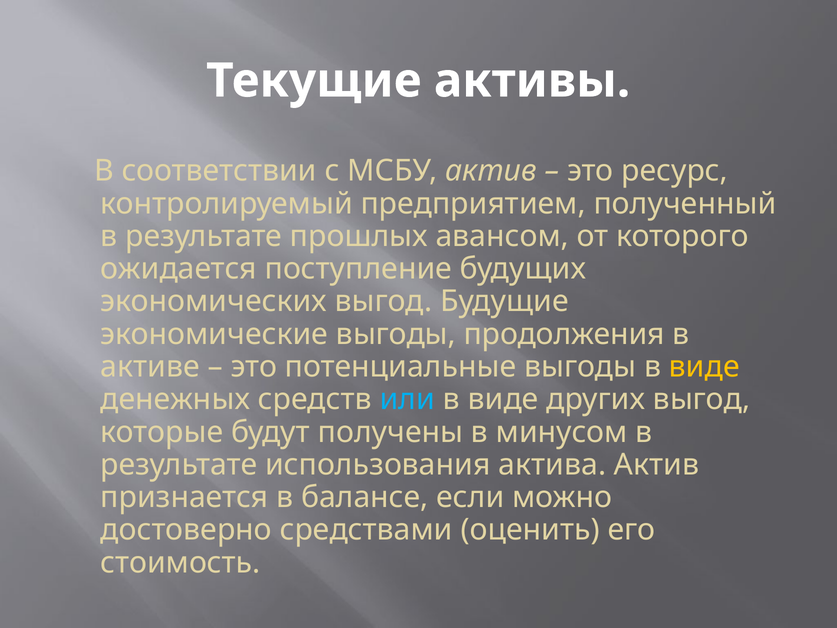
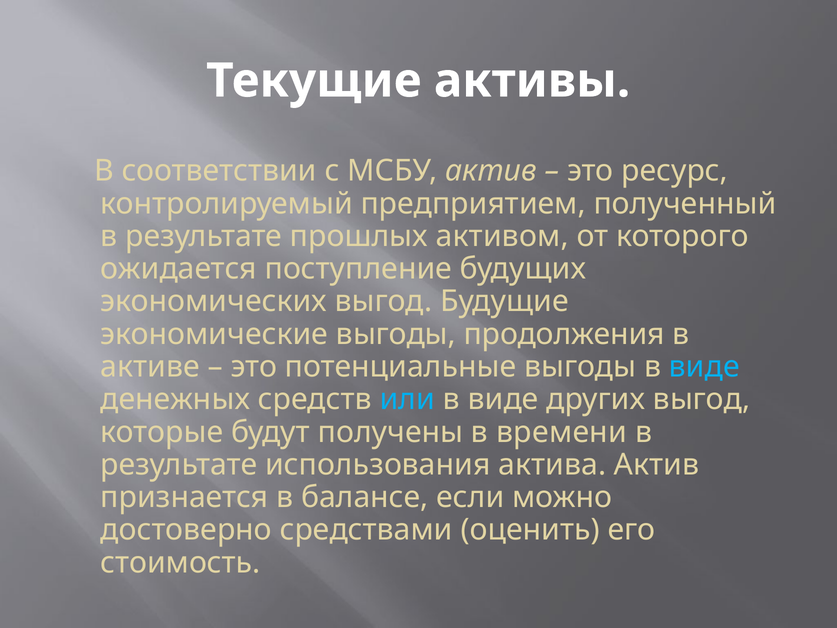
авансом: авансом -> активом
виде at (704, 367) colour: yellow -> light blue
минусом: минусом -> времени
